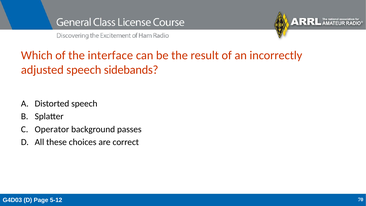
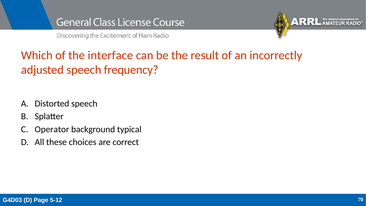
sidebands: sidebands -> frequency
passes: passes -> typical
